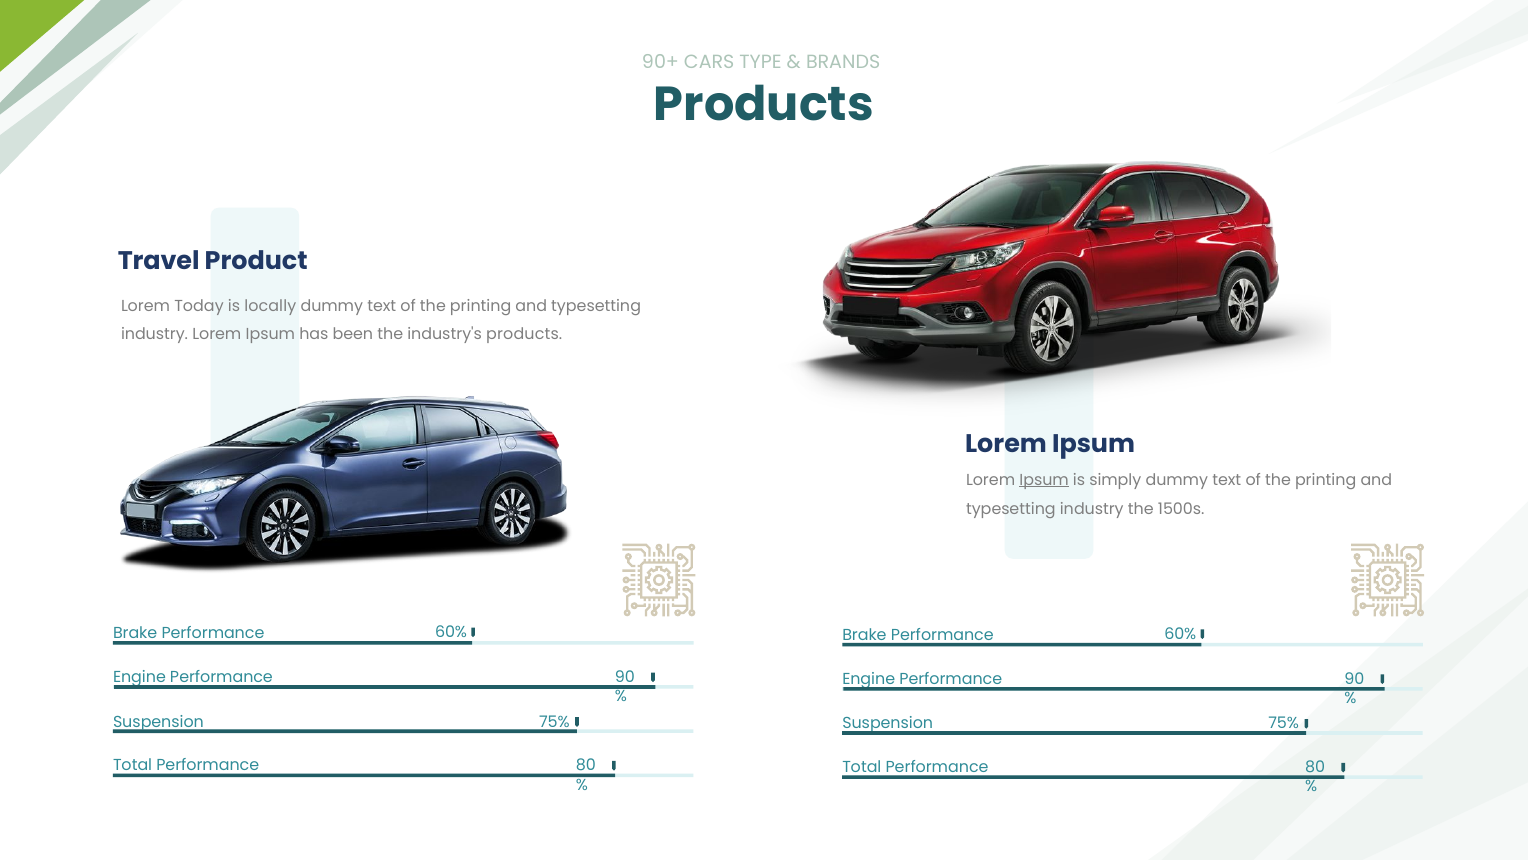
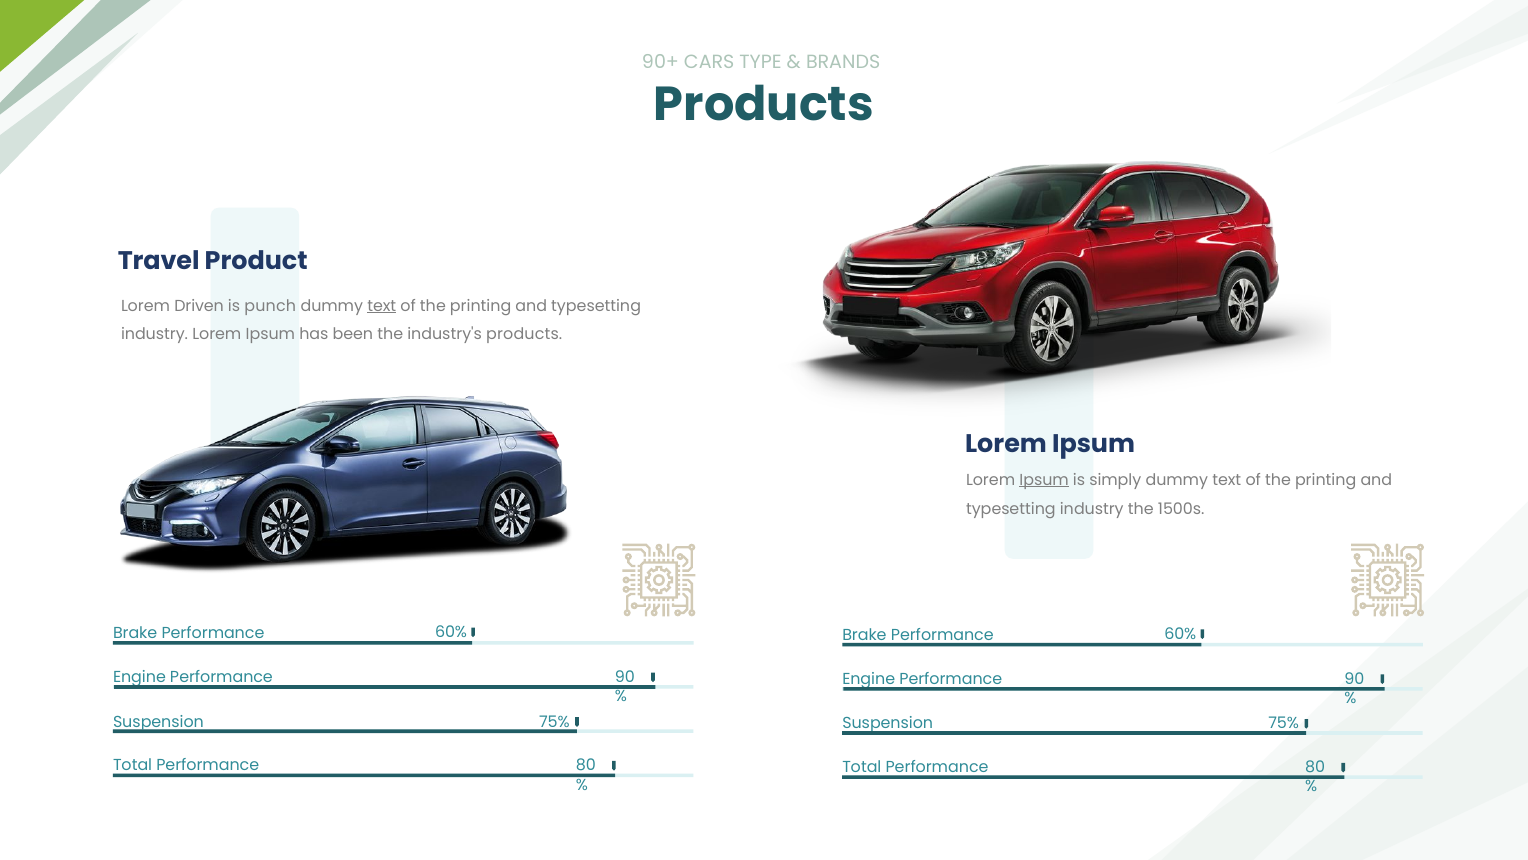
Today: Today -> Driven
locally: locally -> punch
text at (382, 306) underline: none -> present
